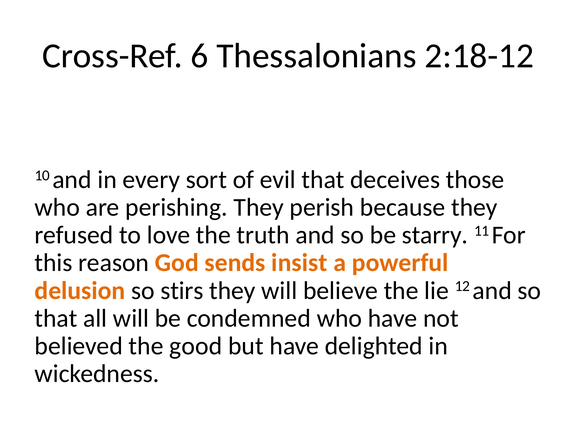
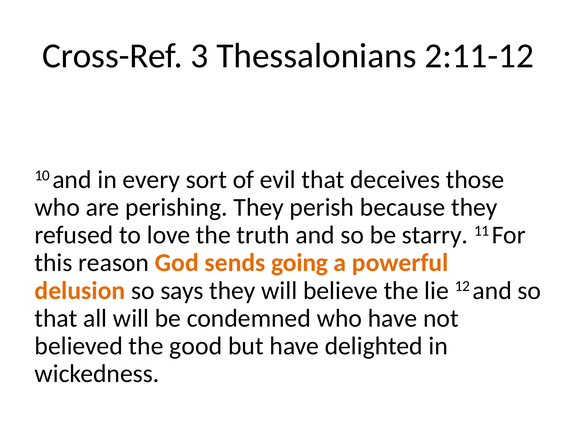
6: 6 -> 3
2:18-12: 2:18-12 -> 2:11-12
insist: insist -> going
stirs: stirs -> says
